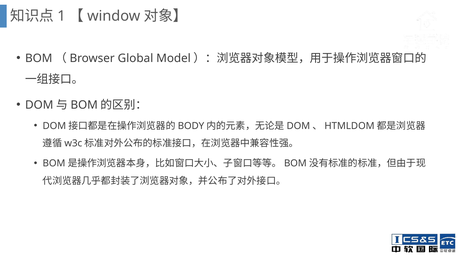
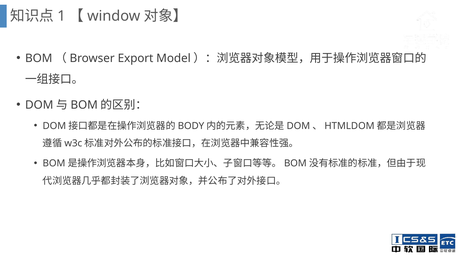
Global: Global -> Export
